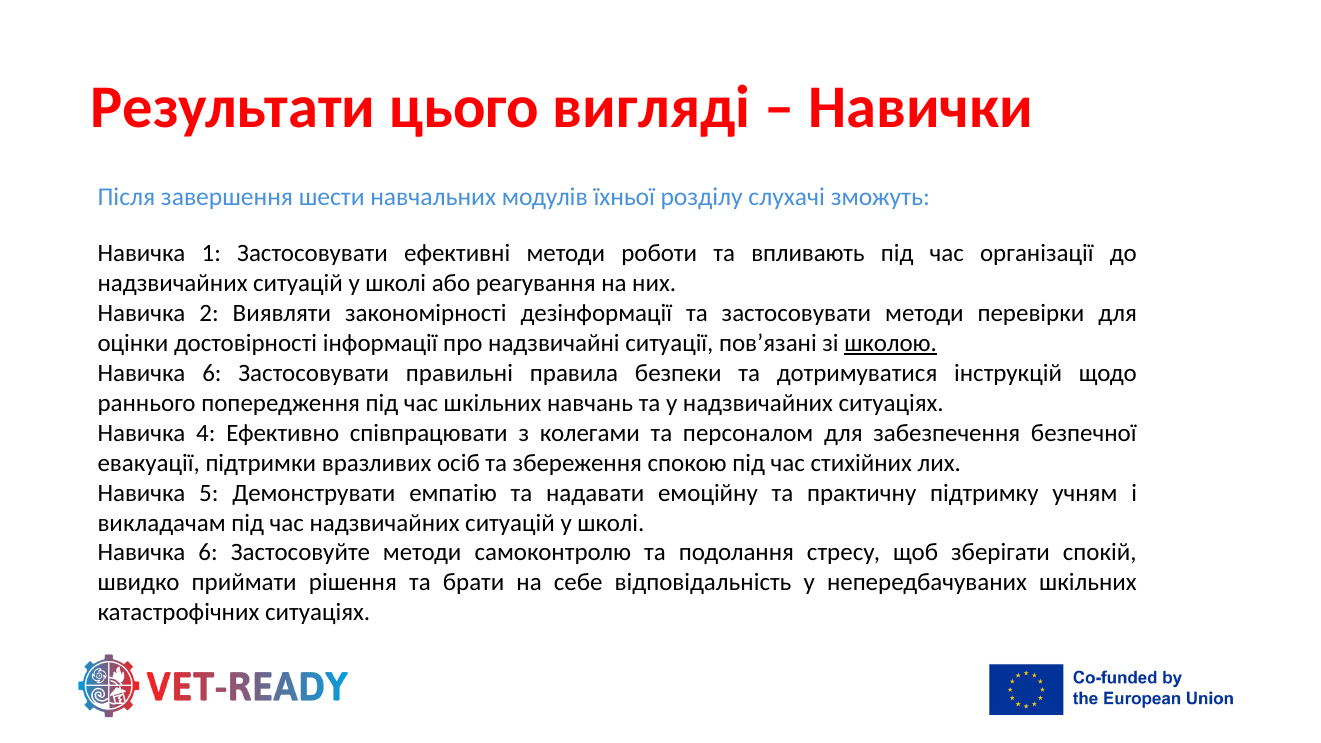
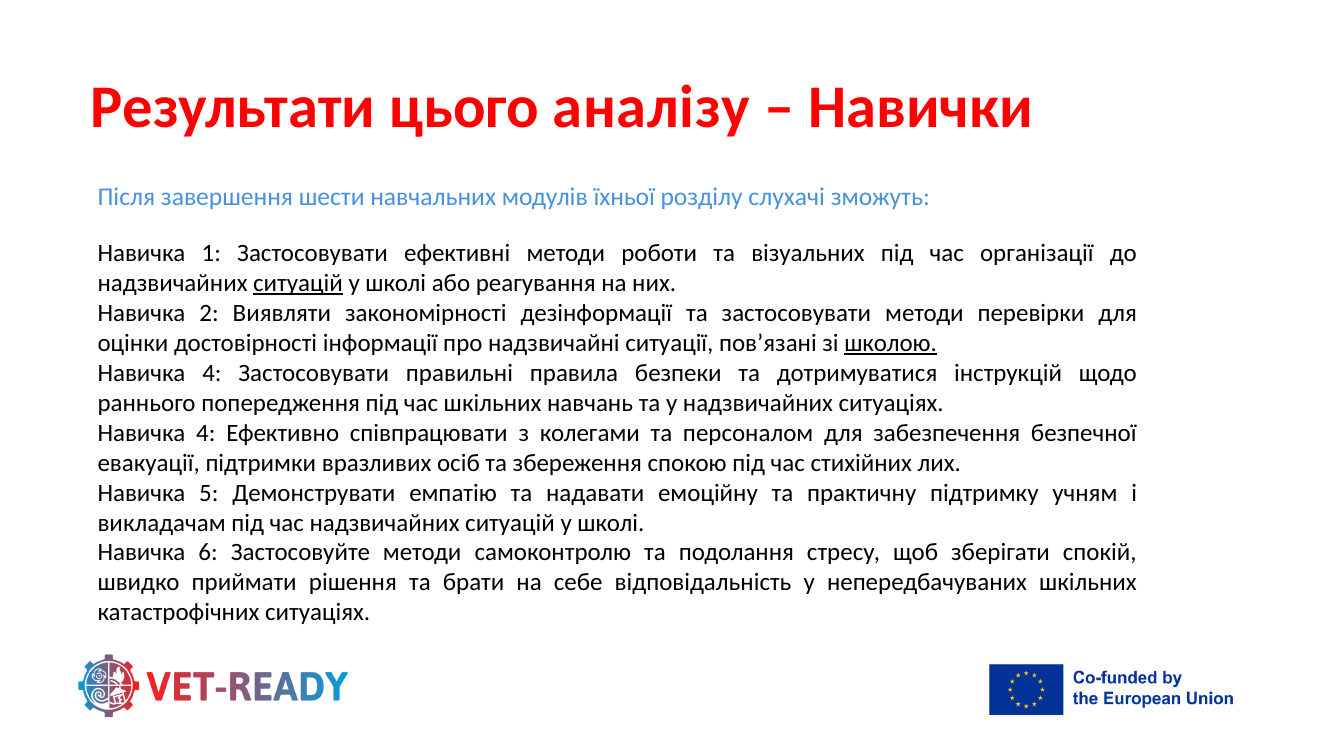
вигляді: вигляді -> аналізу
впливають: впливають -> візуальних
ситуацій at (298, 283) underline: none -> present
6 at (212, 373): 6 -> 4
